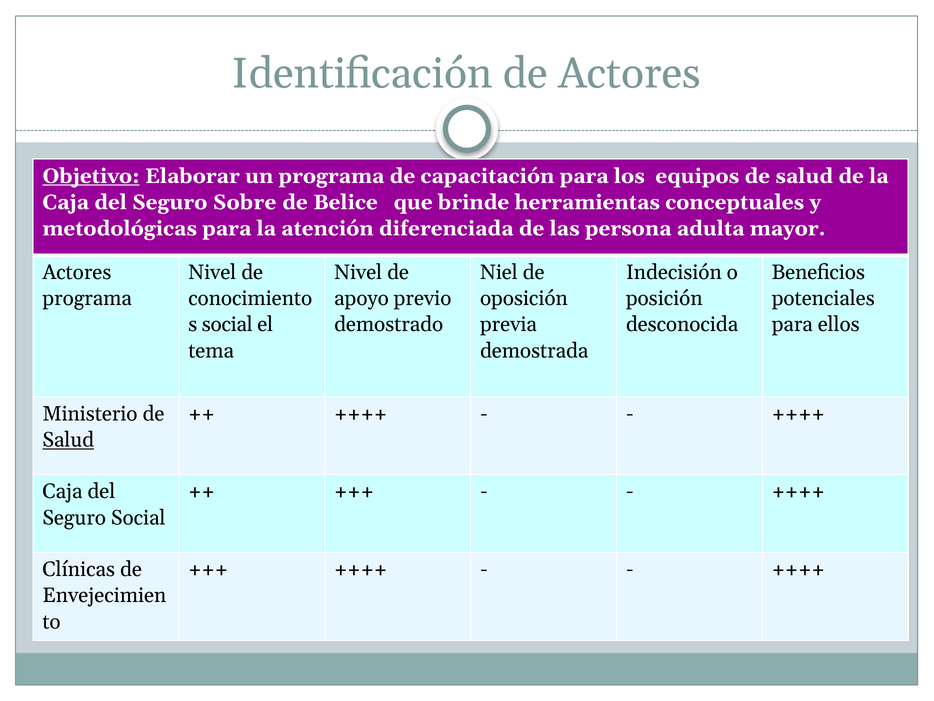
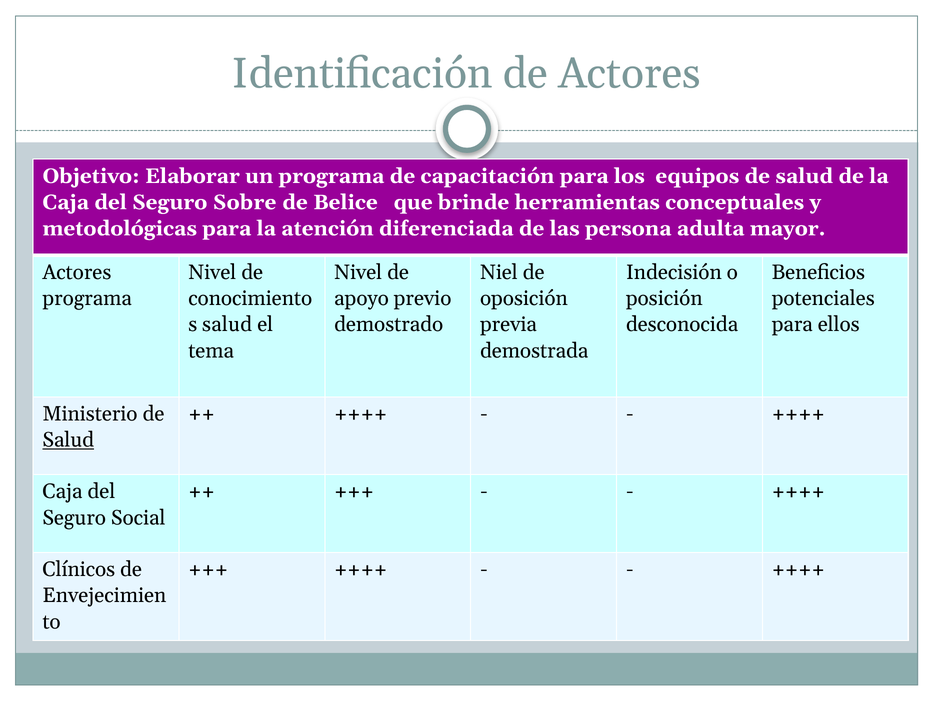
Objetivo underline: present -> none
social at (227, 324): social -> salud
Clínicas: Clínicas -> Clínicos
